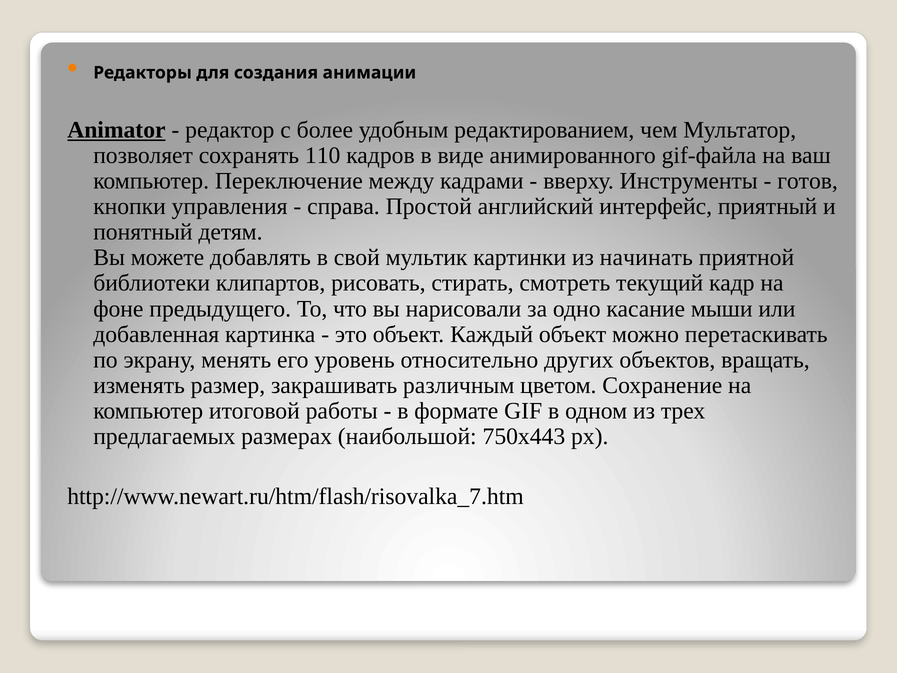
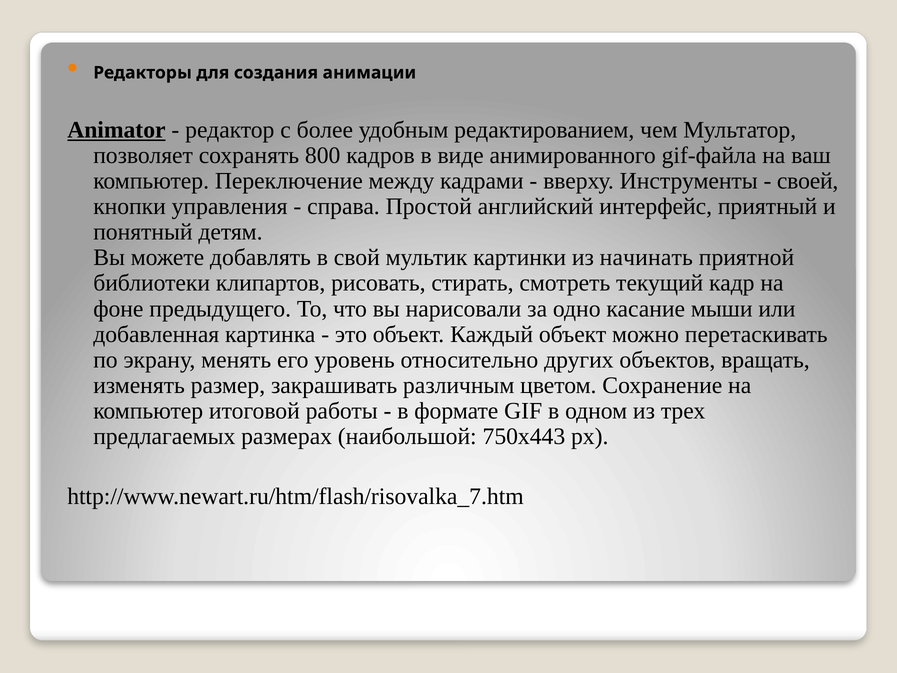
110: 110 -> 800
готов: готов -> своей
